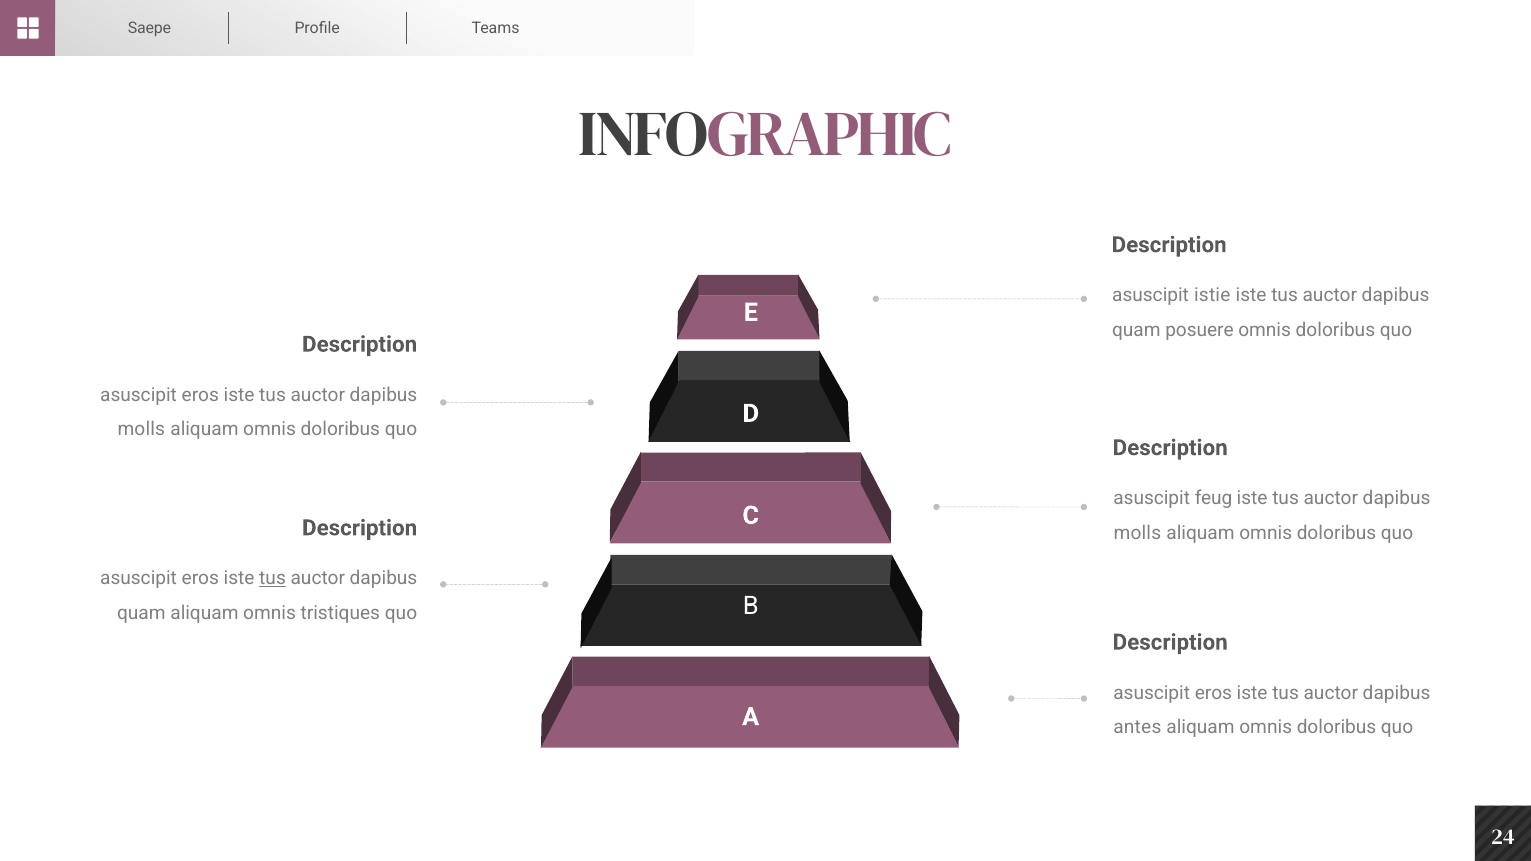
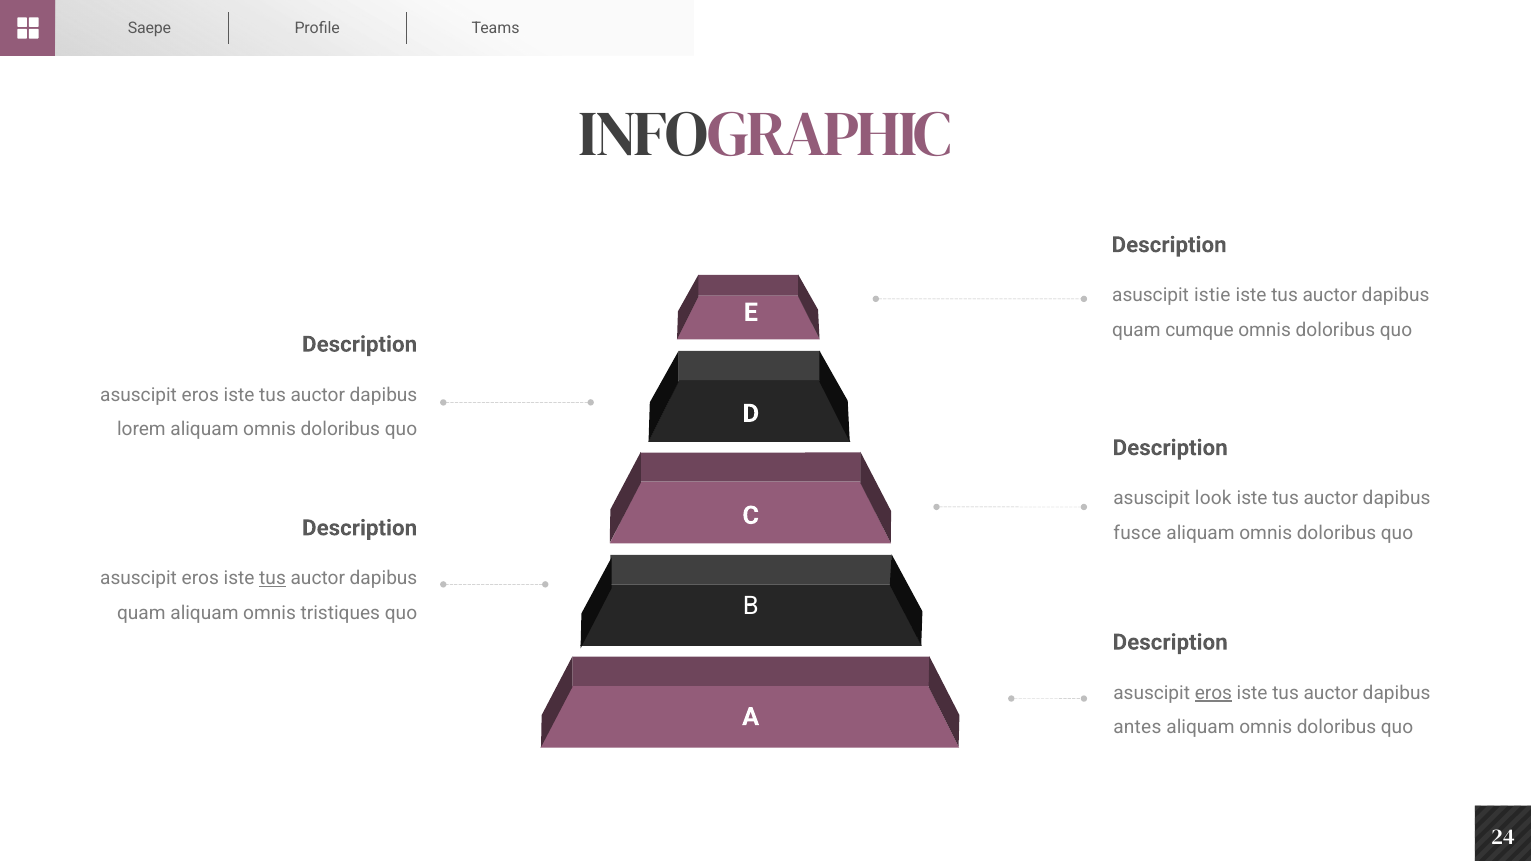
posuere: posuere -> cumque
molls at (141, 429): molls -> lorem
feug: feug -> look
molls at (1137, 533): molls -> fusce
eros at (1213, 693) underline: none -> present
